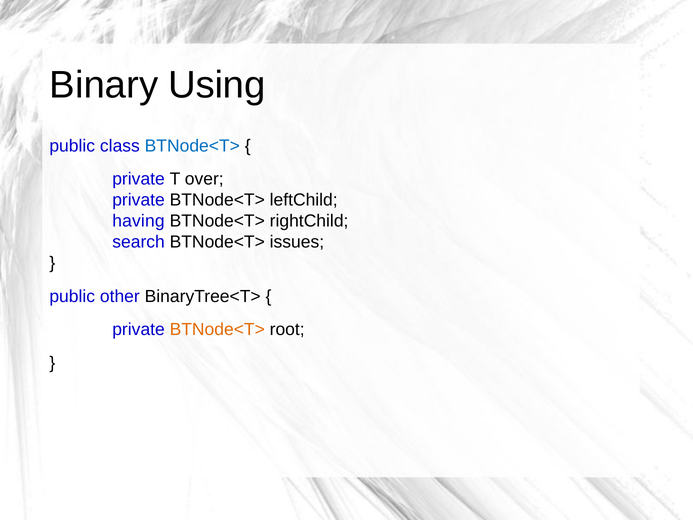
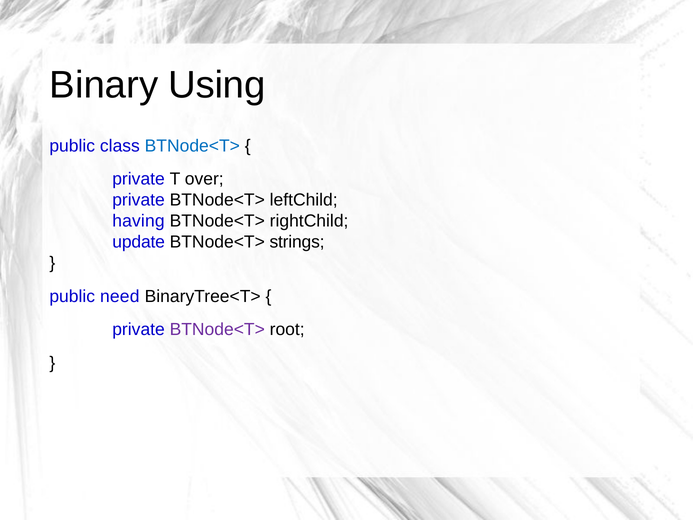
search: search -> update
issues: issues -> strings
other: other -> need
BTNode<T> at (217, 329) colour: orange -> purple
